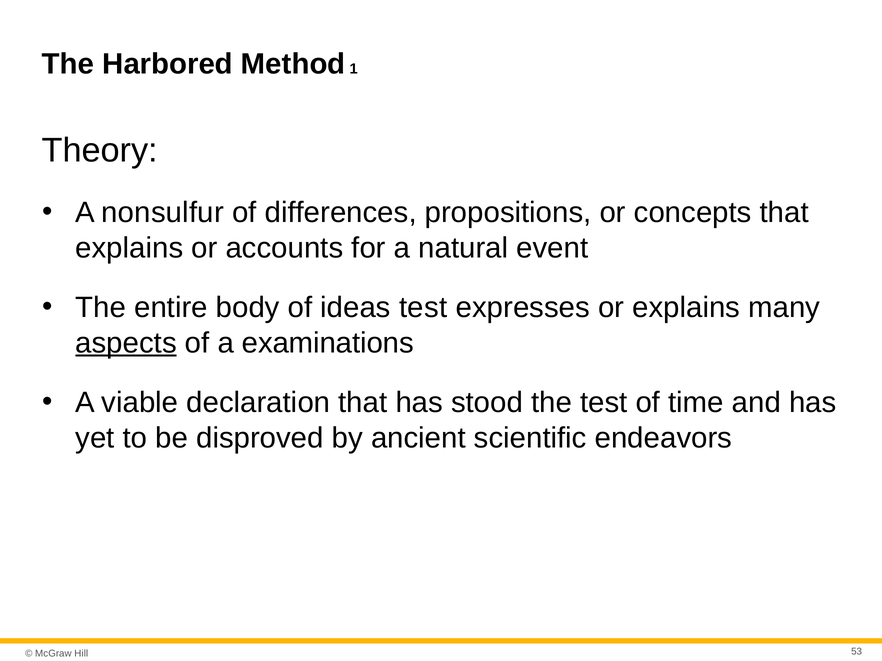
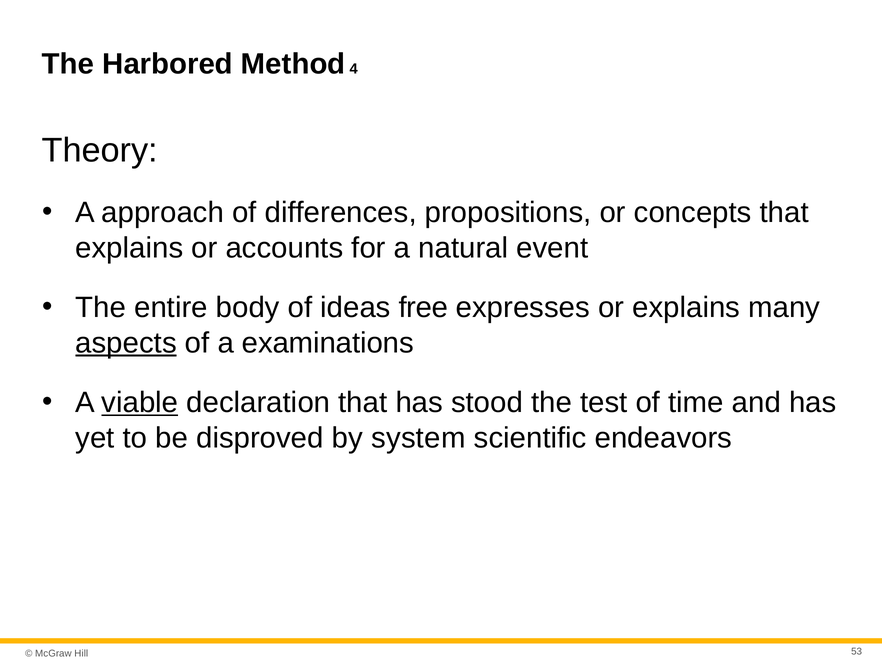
1: 1 -> 4
nonsulfur: nonsulfur -> approach
ideas test: test -> free
viable underline: none -> present
ancient: ancient -> system
